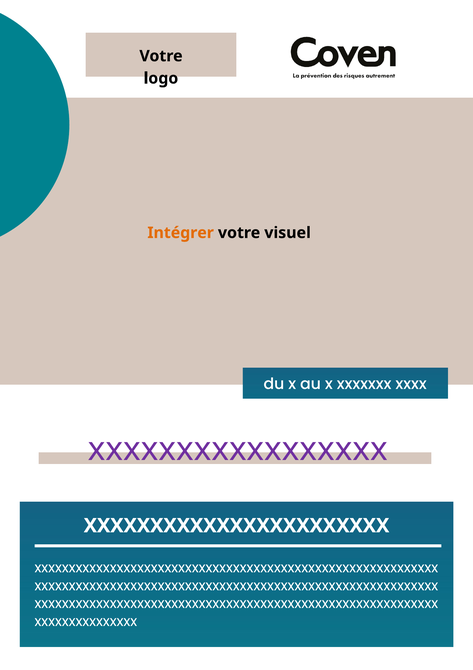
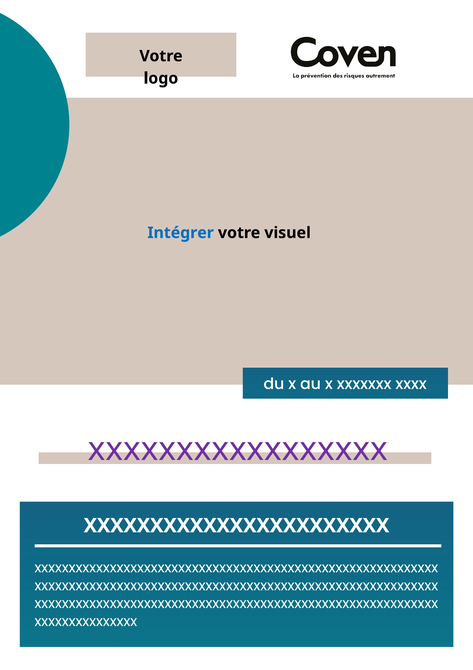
Intégrer colour: orange -> blue
